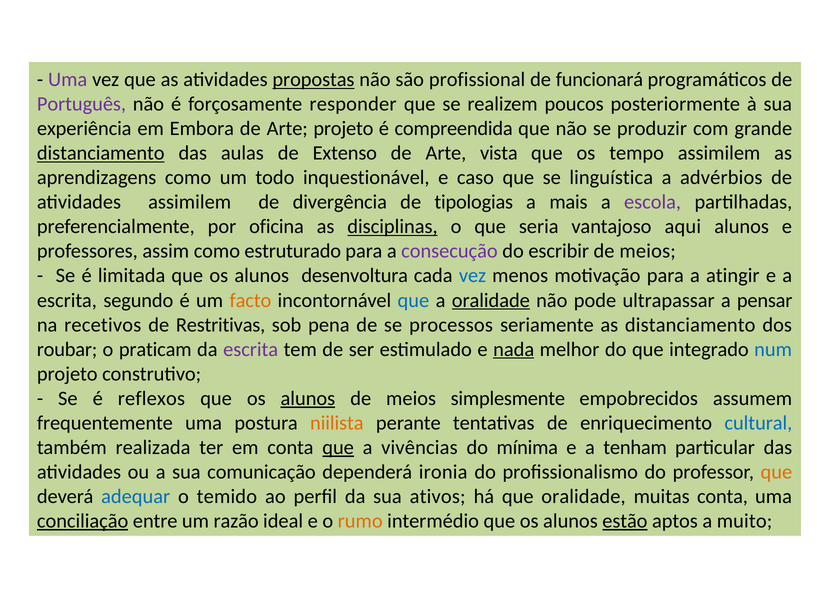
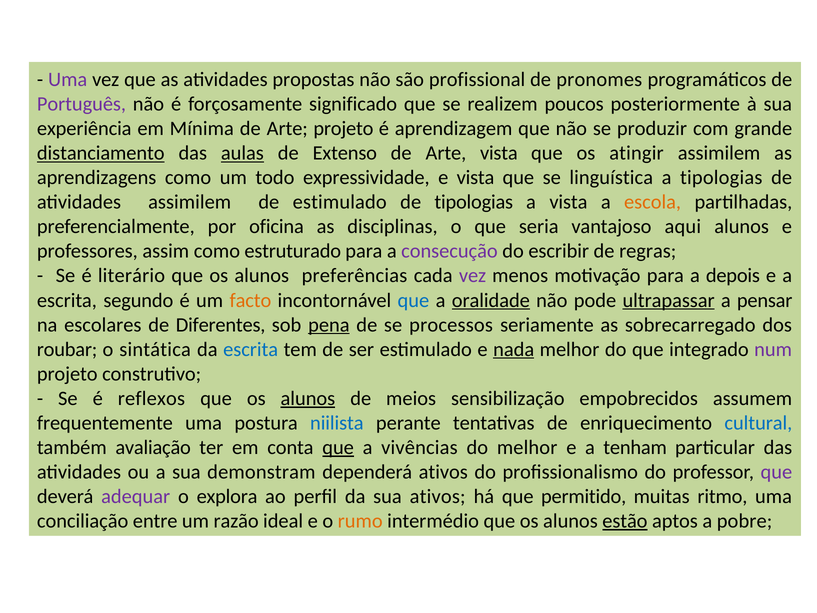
propostas underline: present -> none
funcionará: funcionará -> pronomes
responder: responder -> significado
Embora: Embora -> Mínima
compreendida: compreendida -> aprendizagem
aulas underline: none -> present
tempo: tempo -> atingir
inquestionável: inquestionável -> expressividade
e caso: caso -> vista
a advérbios: advérbios -> tipologias
de divergência: divergência -> estimulado
a mais: mais -> vista
escola colour: purple -> orange
disciplinas underline: present -> none
meios at (648, 251): meios -> regras
limitada: limitada -> literário
desenvoltura: desenvoltura -> preferências
vez at (473, 276) colour: blue -> purple
atingir: atingir -> depois
ultrapassar underline: none -> present
recetivos: recetivos -> escolares
Restritivas: Restritivas -> Diferentes
pena underline: none -> present
as distanciamento: distanciamento -> sobrecarregado
praticam: praticam -> sintática
escrita at (251, 349) colour: purple -> blue
num colour: blue -> purple
simplesmente: simplesmente -> sensibilização
niilista colour: orange -> blue
realizada: realizada -> avaliação
do mínima: mínima -> melhor
comunicação: comunicação -> demonstram
dependerá ironia: ironia -> ativos
que at (776, 472) colour: orange -> purple
adequar colour: blue -> purple
temido: temido -> explora
que oralidade: oralidade -> permitido
muitas conta: conta -> ritmo
conciliação underline: present -> none
muito: muito -> pobre
